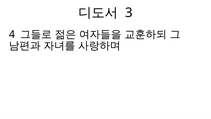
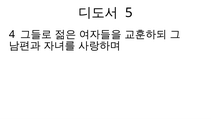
3: 3 -> 5
